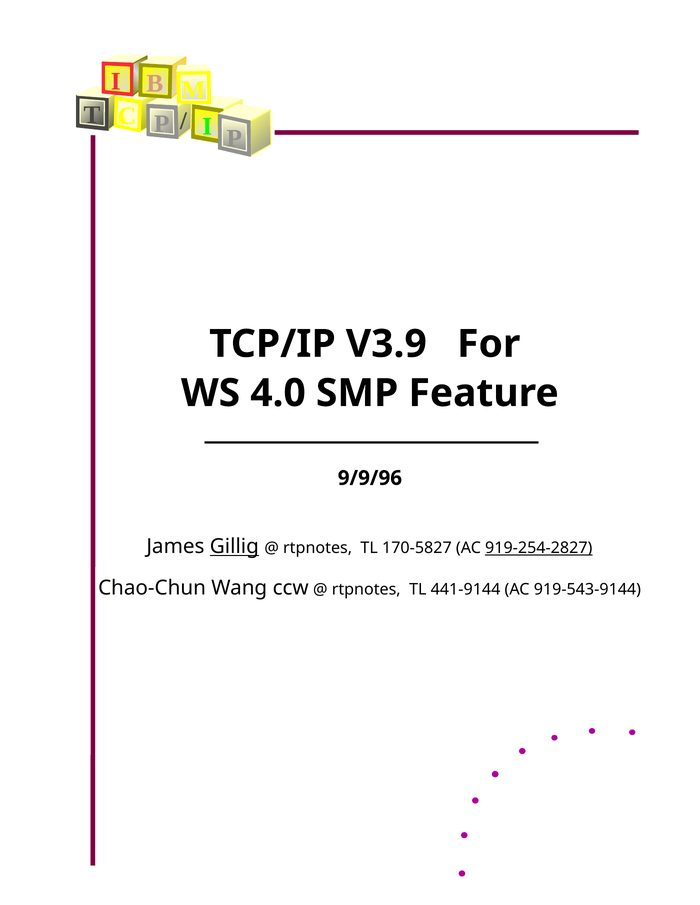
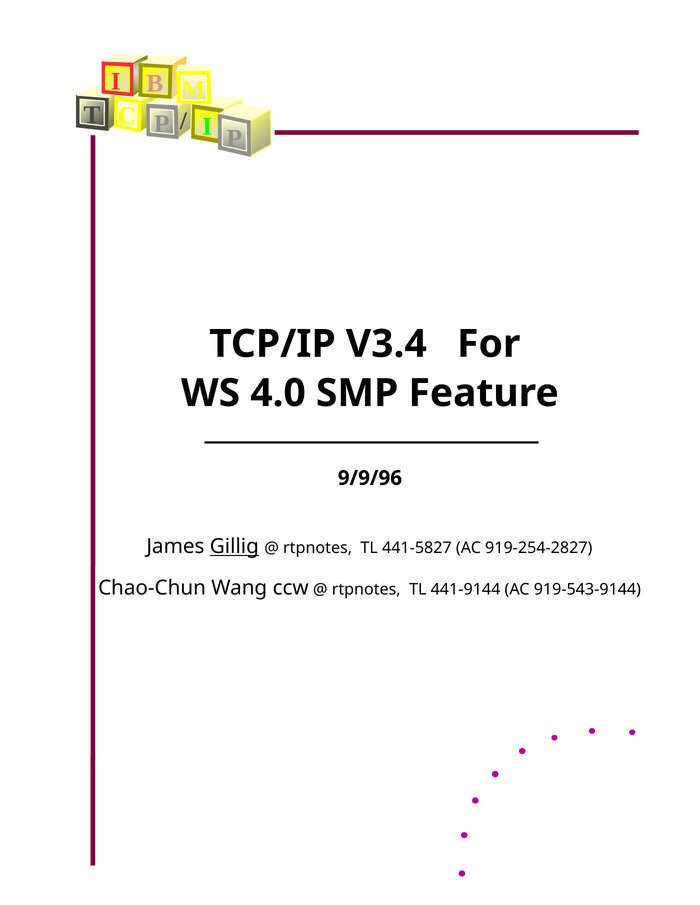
V3.9: V3.9 -> V3.4
170-5827: 170-5827 -> 441-5827
919-254-2827 underline: present -> none
